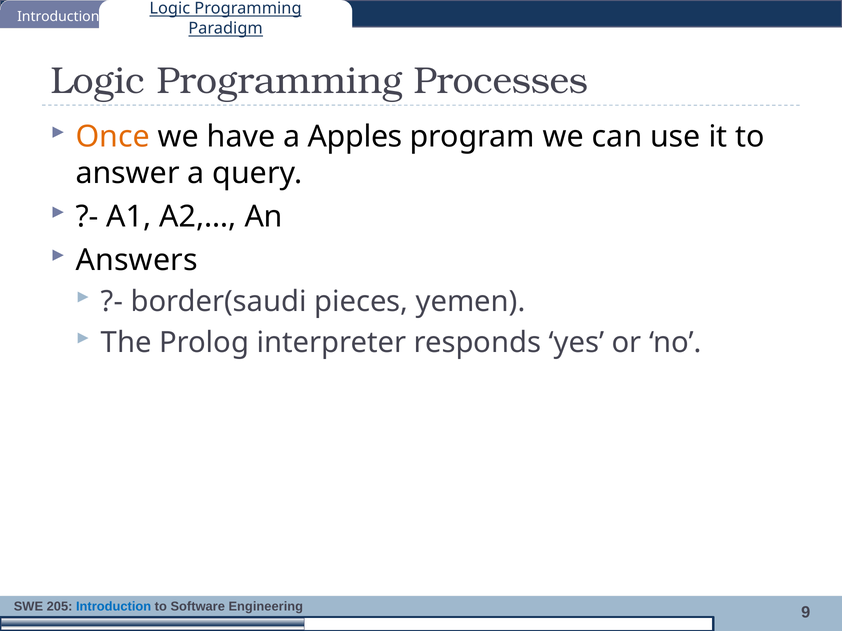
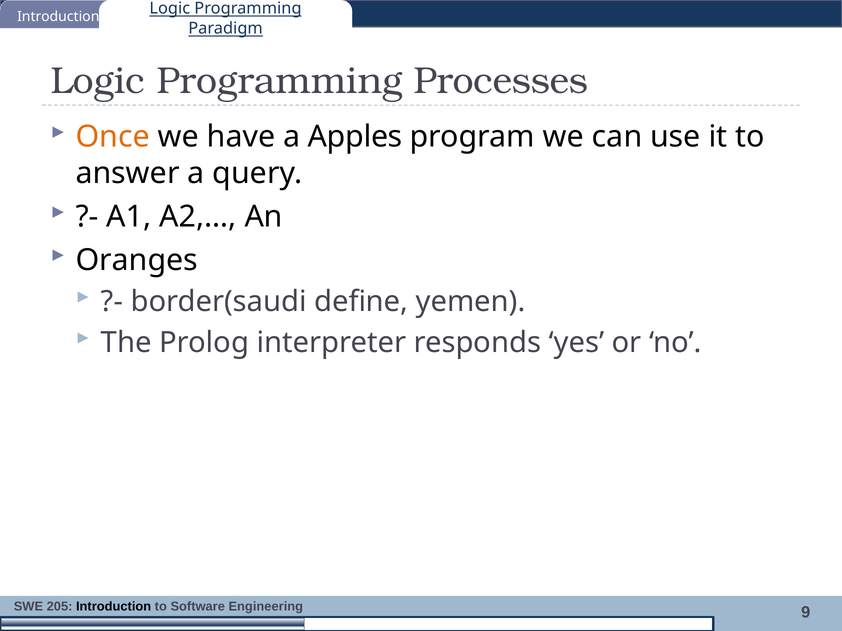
Answers: Answers -> Oranges
pieces: pieces -> define
Introduction at (114, 607) colour: blue -> black
